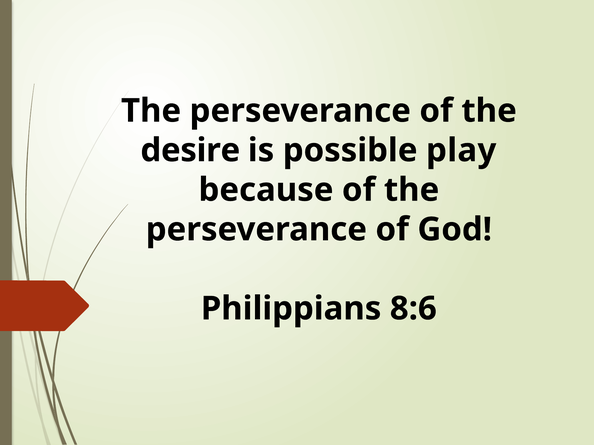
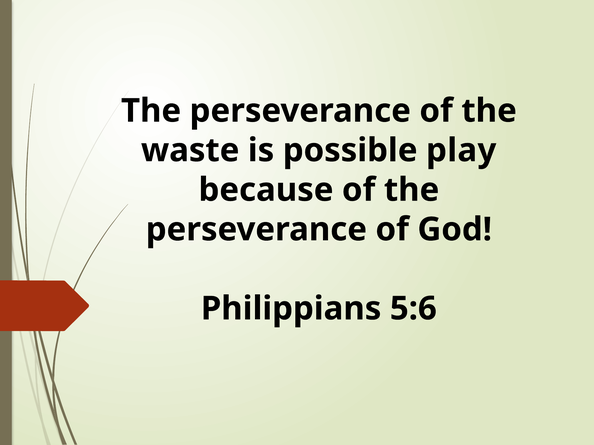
desire: desire -> waste
8:6: 8:6 -> 5:6
